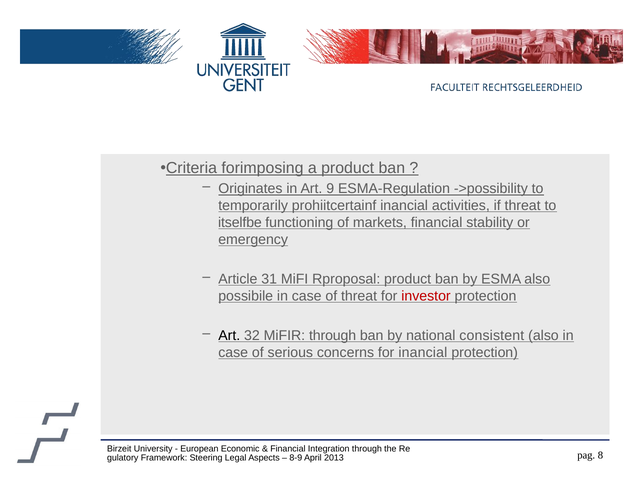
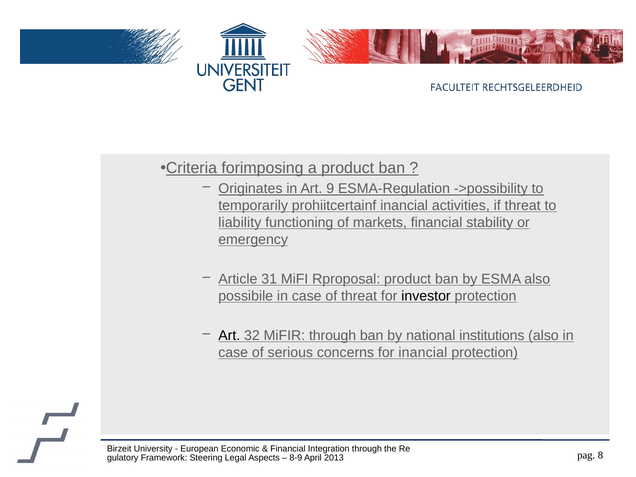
itselfbe: itselfbe -> liability
investor colour: red -> black
consistent: consistent -> institutions
